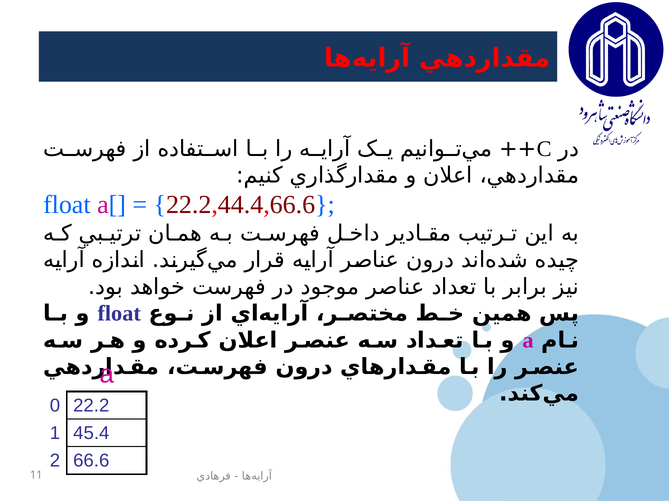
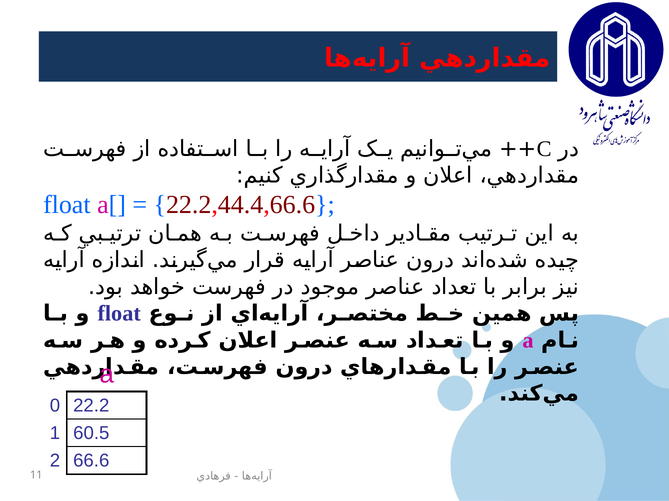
45.4: 45.4 -> 60.5
